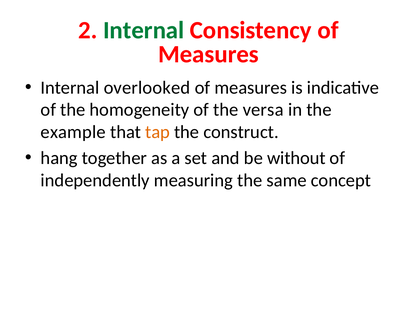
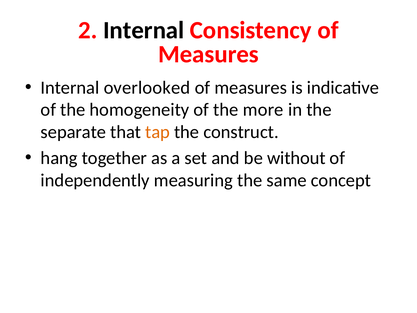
Internal at (144, 30) colour: green -> black
versa: versa -> more
example: example -> separate
